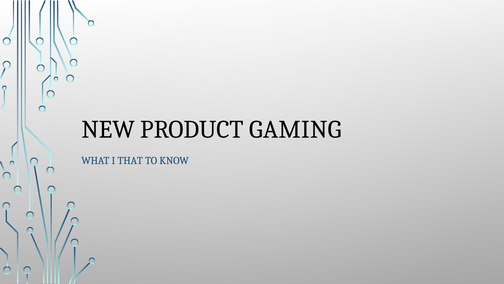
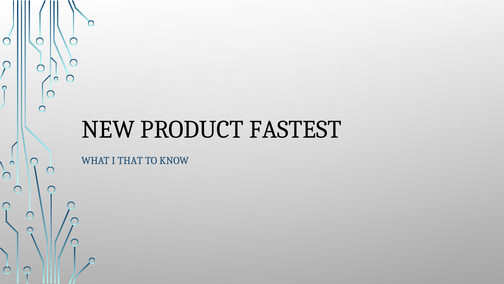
GAMING: GAMING -> FASTEST
